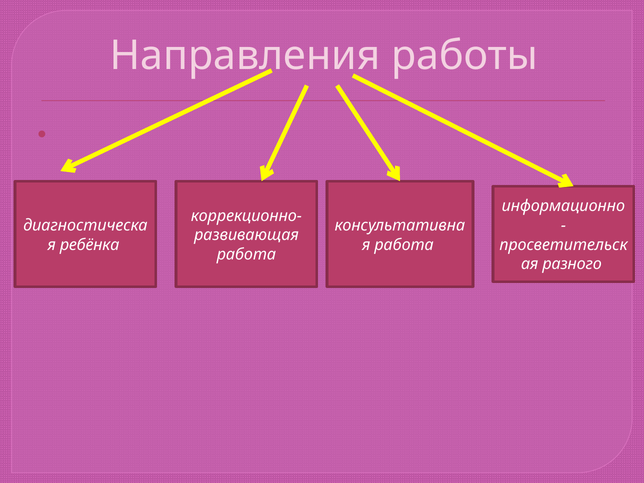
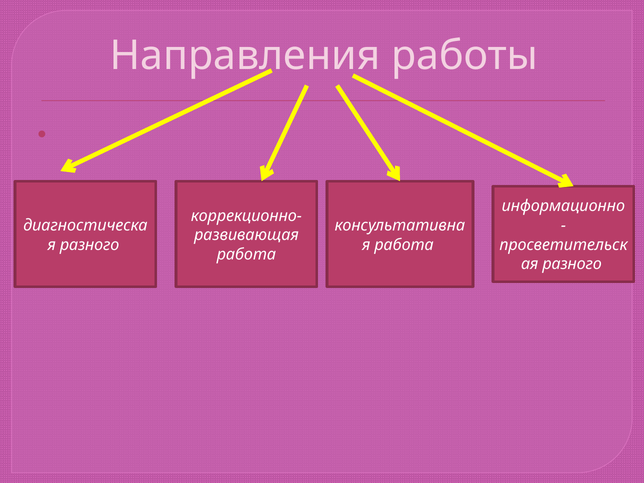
ребёнка at (90, 245): ребёнка -> разного
